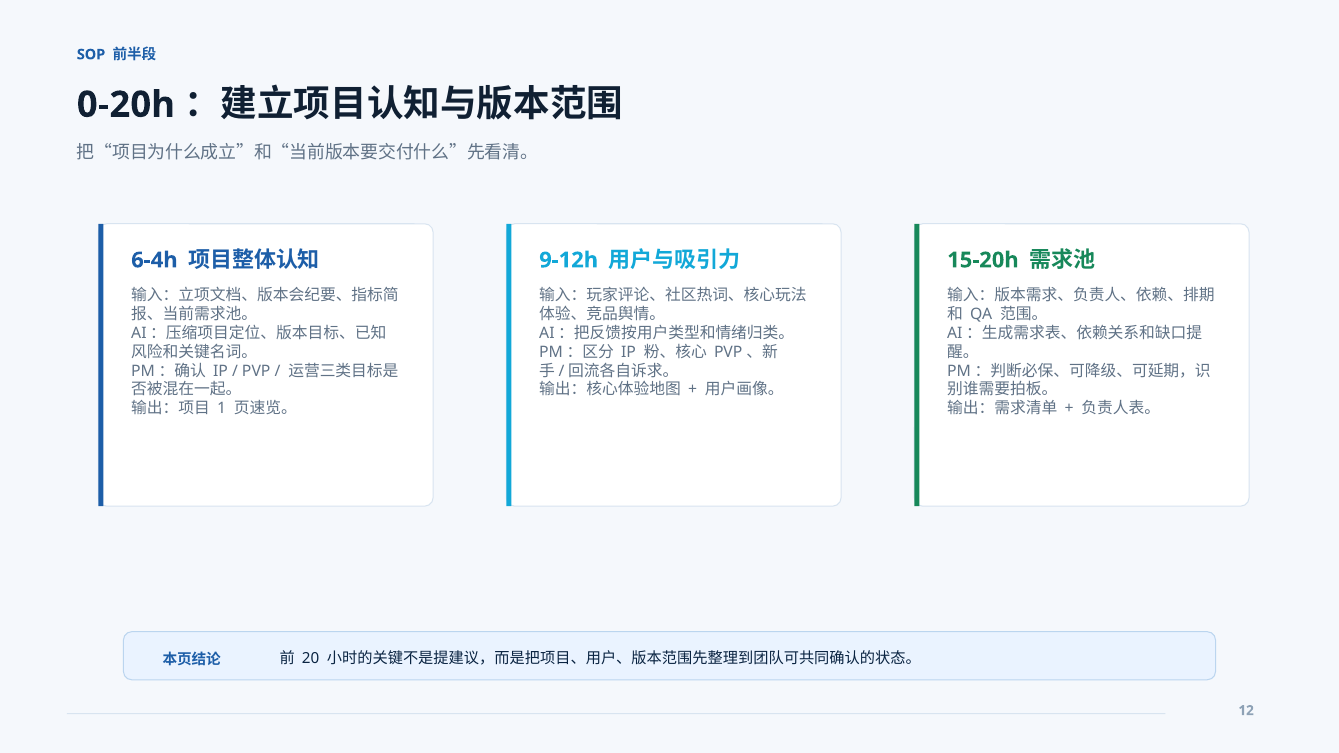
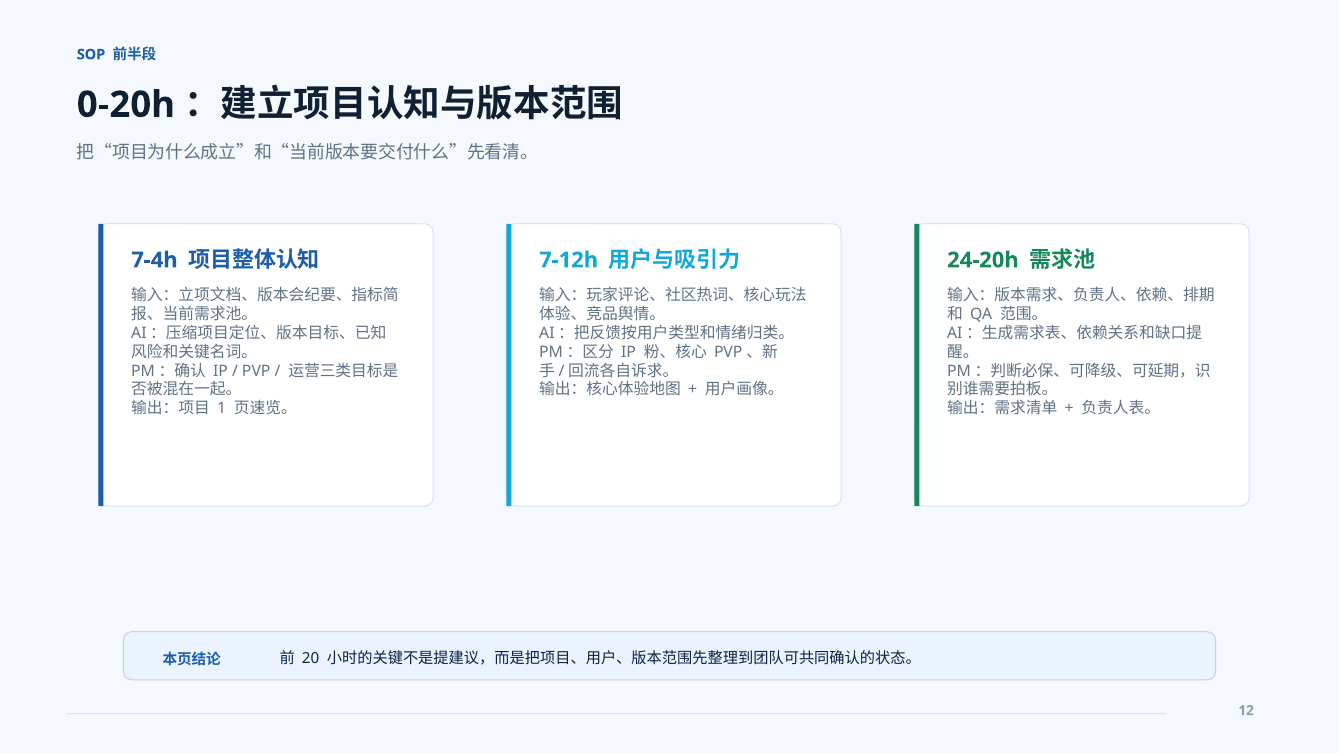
6-4h: 6-4h -> 7-4h
9-12h: 9-12h -> 7-12h
15-20h: 15-20h -> 24-20h
